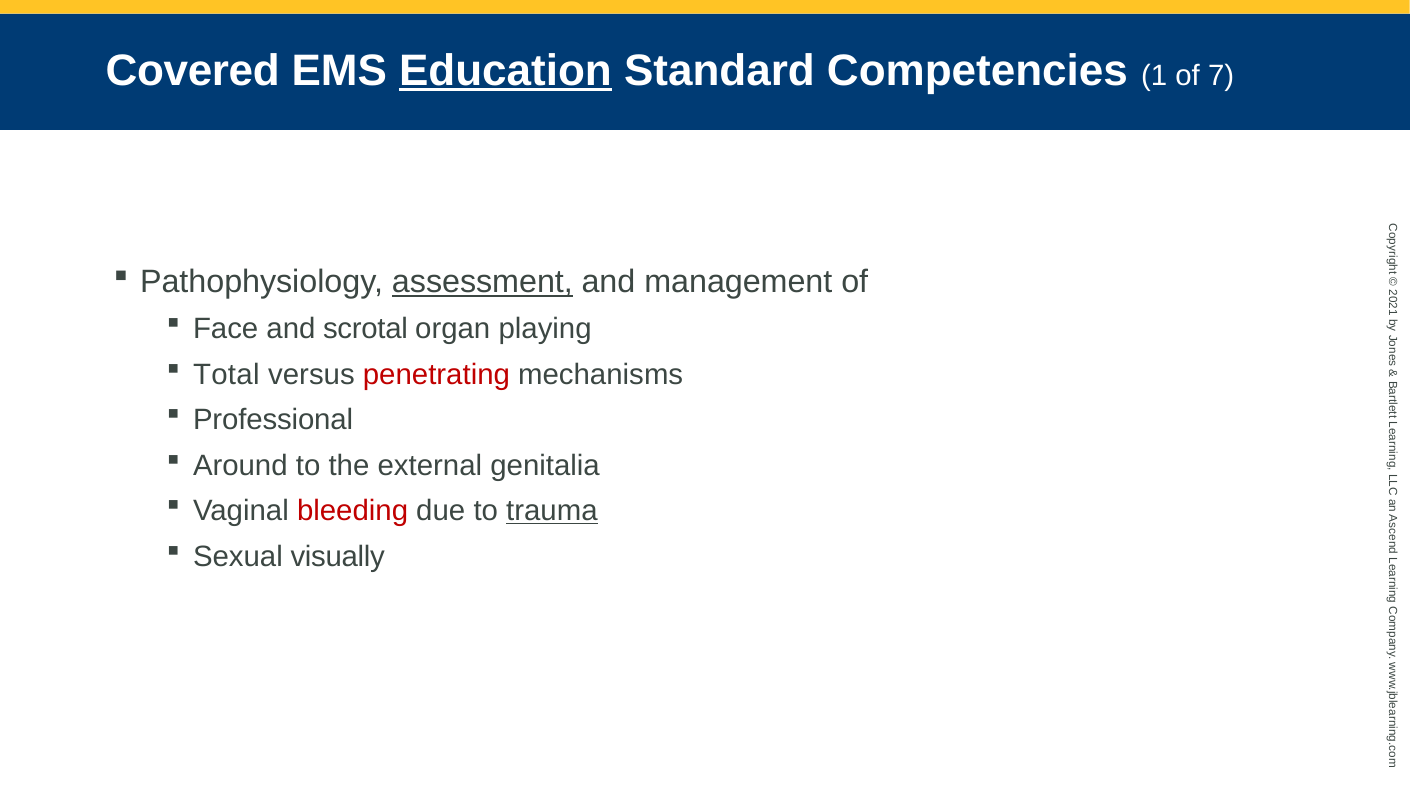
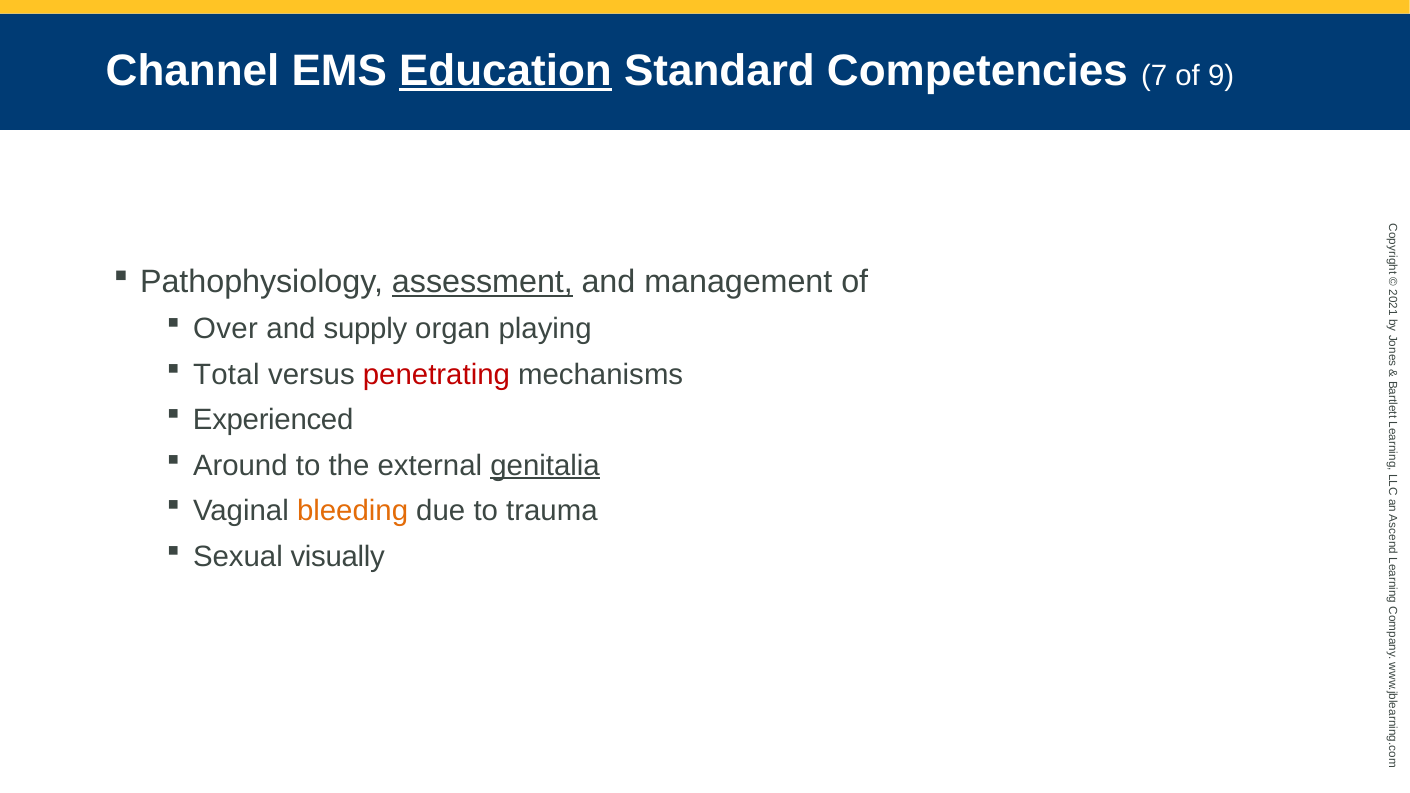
Covered: Covered -> Channel
Competencies 1: 1 -> 7
7: 7 -> 9
Face: Face -> Over
scrotal: scrotal -> supply
Professional: Professional -> Experienced
genitalia underline: none -> present
bleeding colour: red -> orange
trauma underline: present -> none
